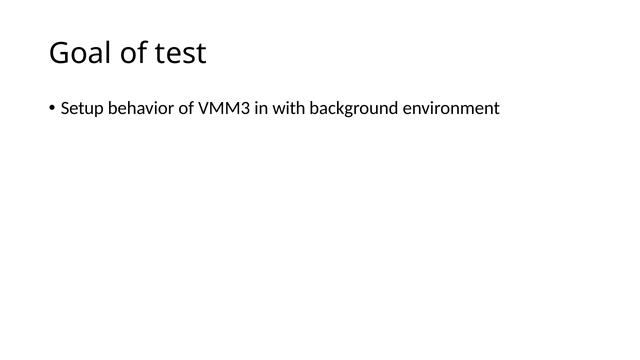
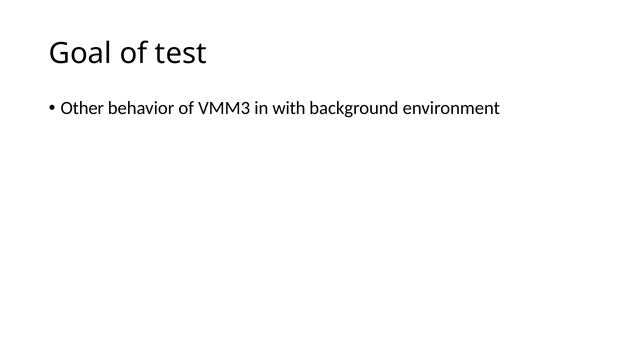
Setup: Setup -> Other
